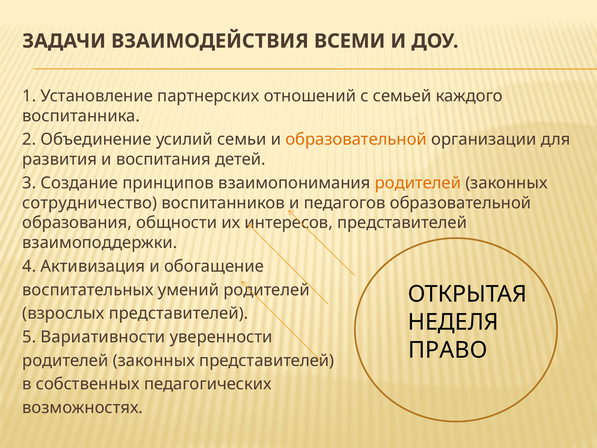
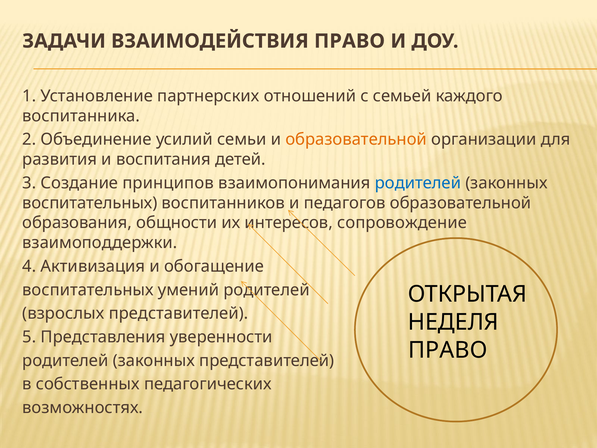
ВЗАИМОДЕЙСТВИЯ ВСЕМИ: ВСЕМИ -> ПРАВО
родителей at (418, 183) colour: orange -> blue
сотрудничество at (90, 203): сотрудничество -> воспитательных
интересов представителей: представителей -> сопровождение
Вариативности: Вариативности -> Представления
